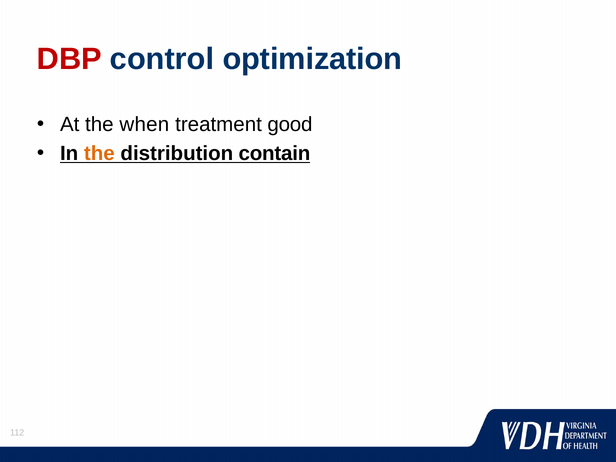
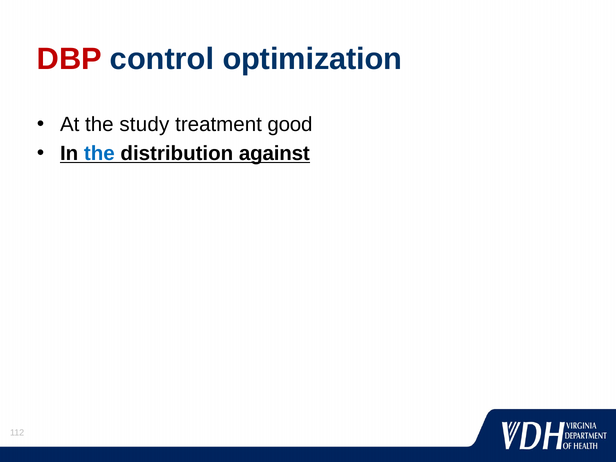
when: when -> study
the at (99, 153) colour: orange -> blue
contain: contain -> against
